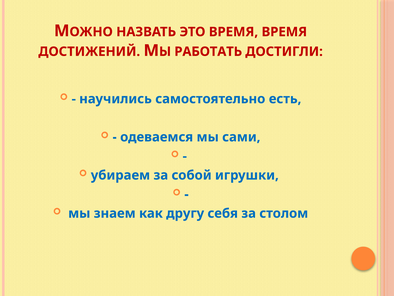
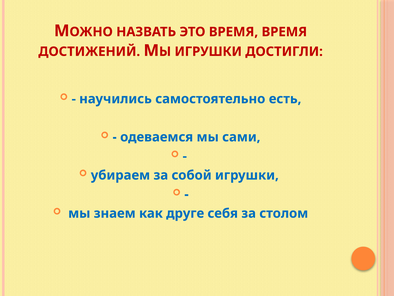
РАБОТАТЬ at (208, 52): РАБОТАТЬ -> ИГРУШКИ
другу: другу -> друге
